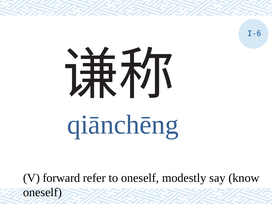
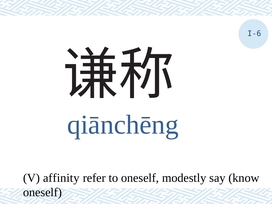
forward: forward -> affinity
